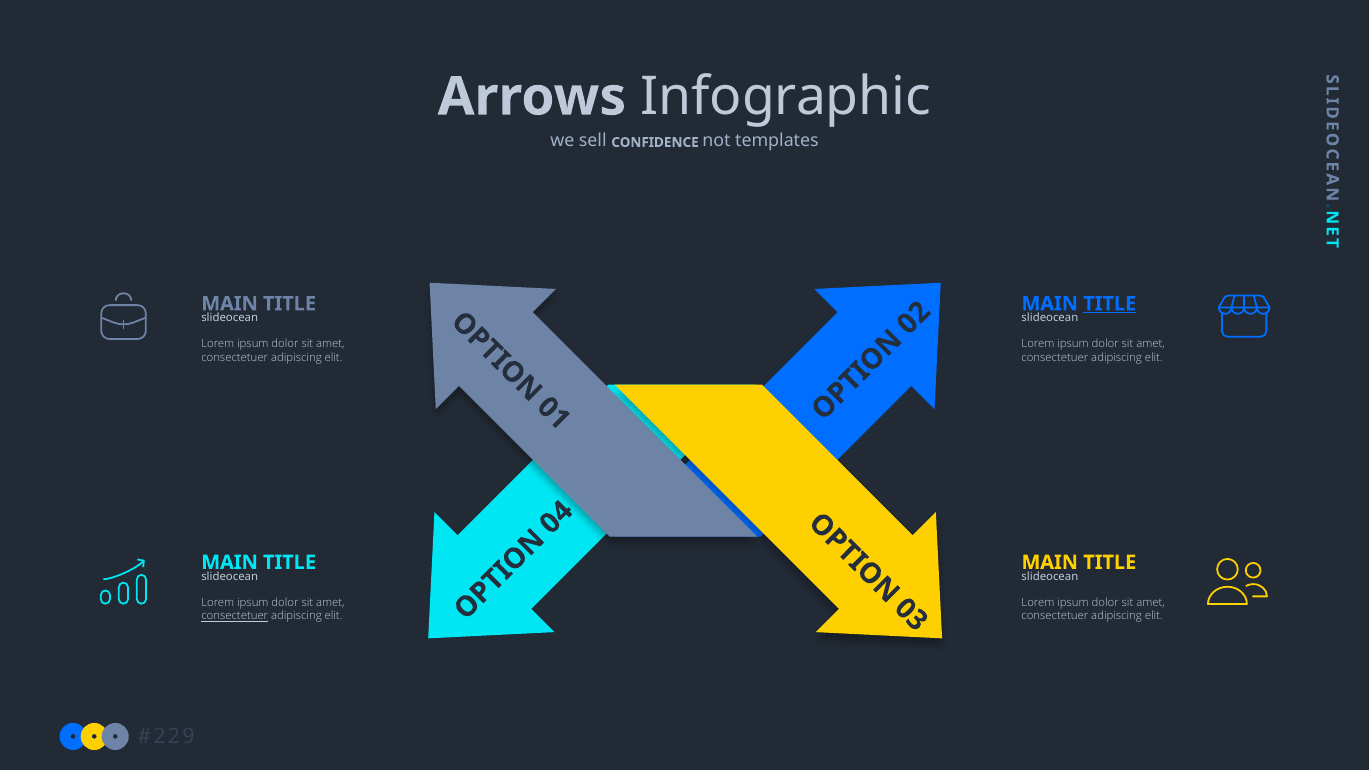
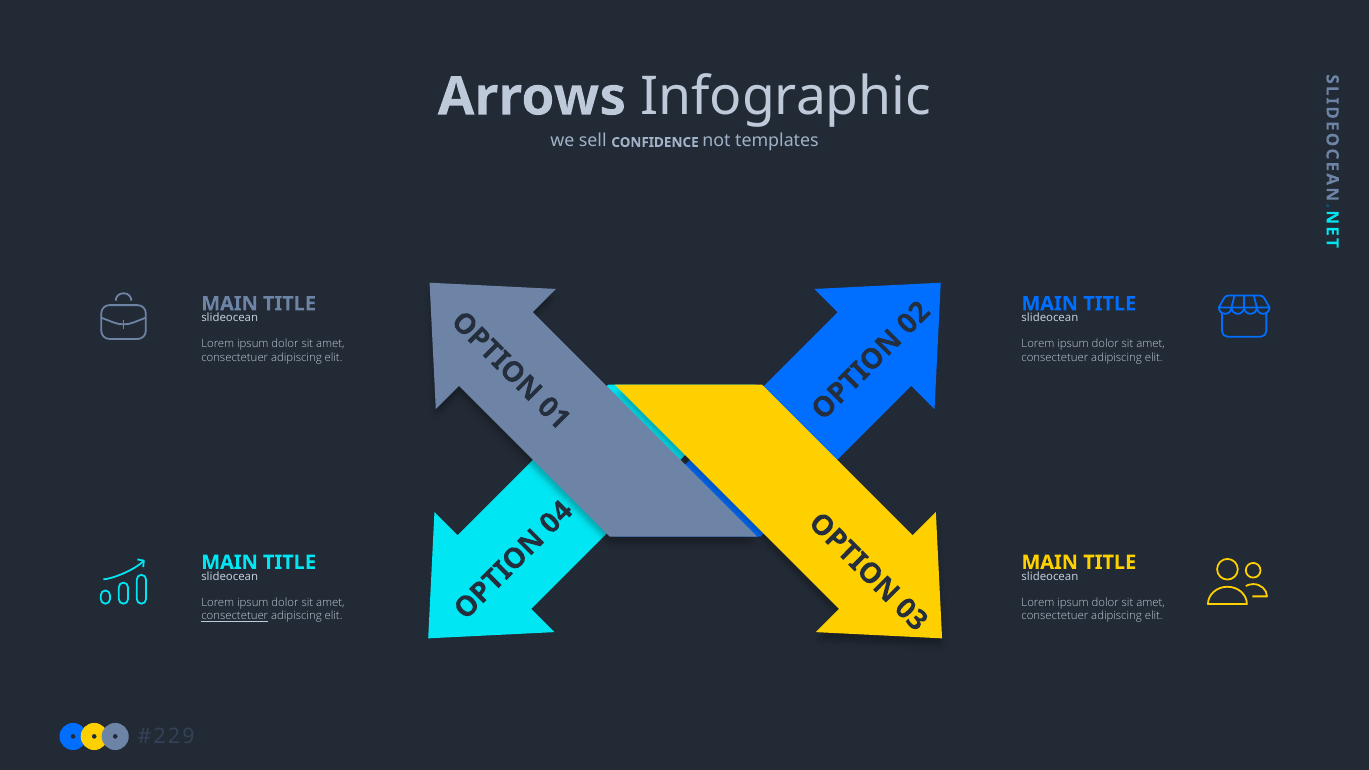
TITLE at (1110, 304) underline: present -> none
